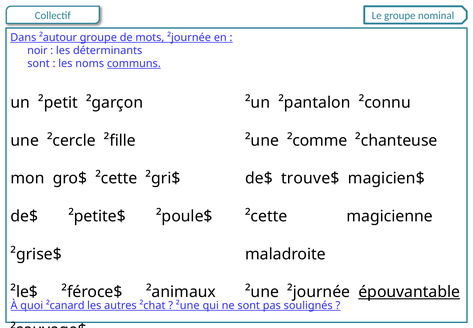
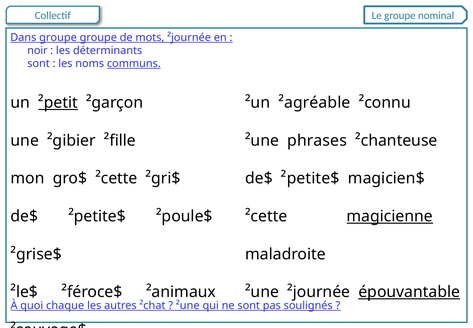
Dans ²autour: ²autour -> groupe
²petit underline: none -> present
²pantalon: ²pantalon -> ²agréable
²cercle: ²cercle -> ²gibier
²comme: ²comme -> phrases
trouve$ at (310, 178): trouve$ -> ²petite$
magicienne underline: none -> present
²canard: ²canard -> chaque
